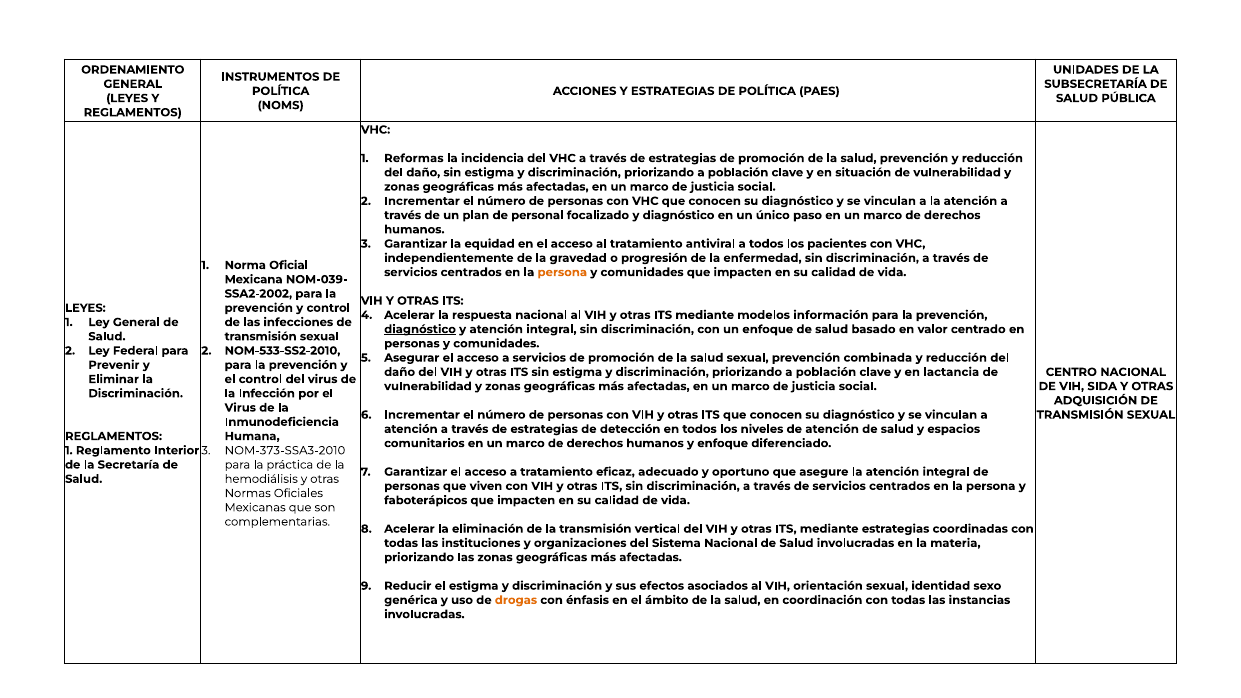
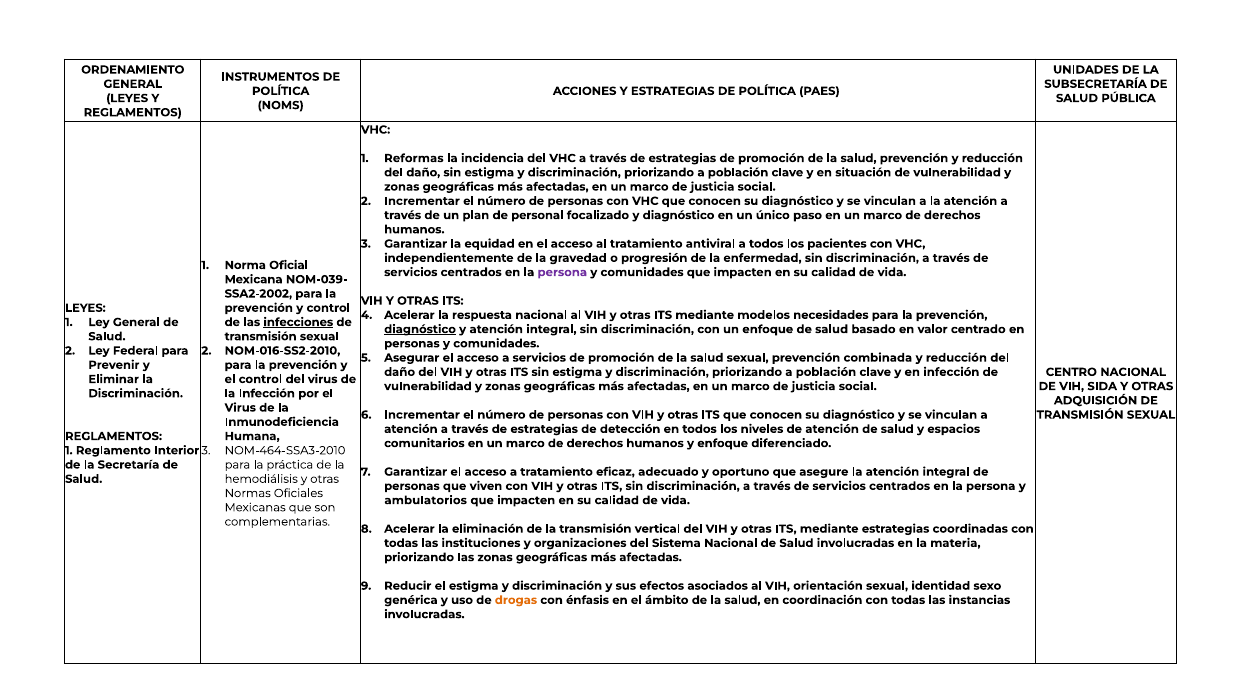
persona at (562, 272) colour: orange -> purple
información: información -> necesidades
infecciones underline: none -> present
NOM-533-SS2-2010: NOM-533-SS2-2010 -> NOM-016-SS2-2010
en lactancia: lactancia -> infección
NOM-373-SSA3-2010: NOM-373-SSA3-2010 -> NOM-464-SSA3-2010
faboterápicos: faboterápicos -> ambulatorios
